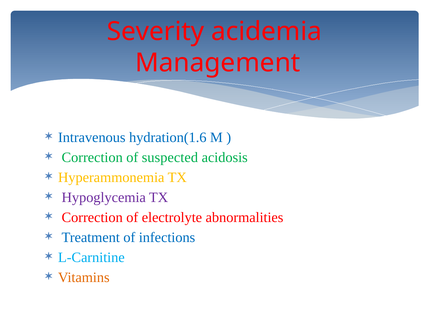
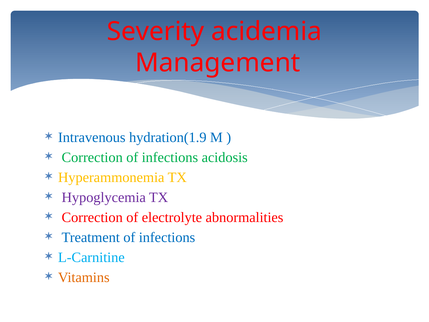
hydration(1.6: hydration(1.6 -> hydration(1.9
Correction of suspected: suspected -> infections
